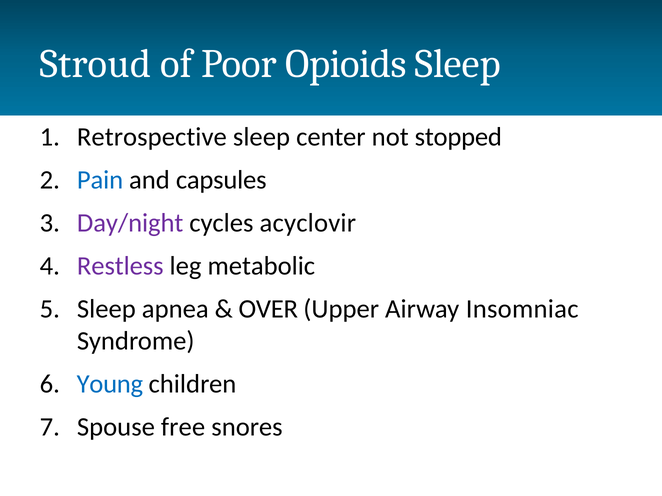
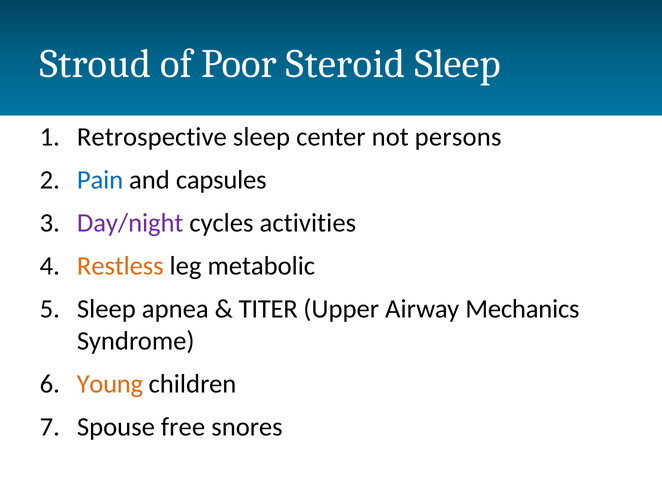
Opioids: Opioids -> Steroid
stopped: stopped -> persons
acyclovir: acyclovir -> activities
Restless colour: purple -> orange
OVER: OVER -> TITER
Insomniac: Insomniac -> Mechanics
Young colour: blue -> orange
